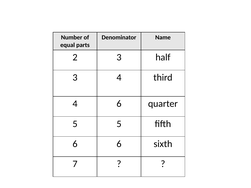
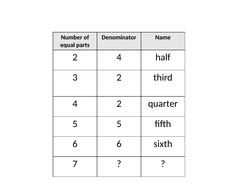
2 3: 3 -> 4
3 4: 4 -> 2
4 6: 6 -> 2
